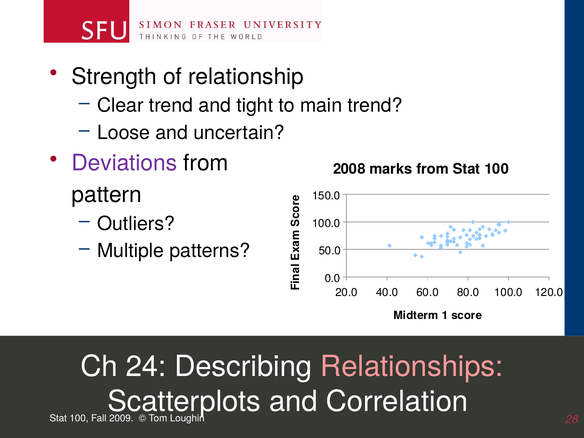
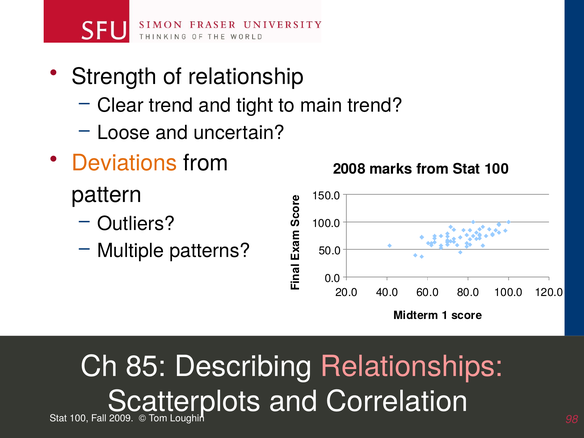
Deviations colour: purple -> orange
24: 24 -> 85
28: 28 -> 98
